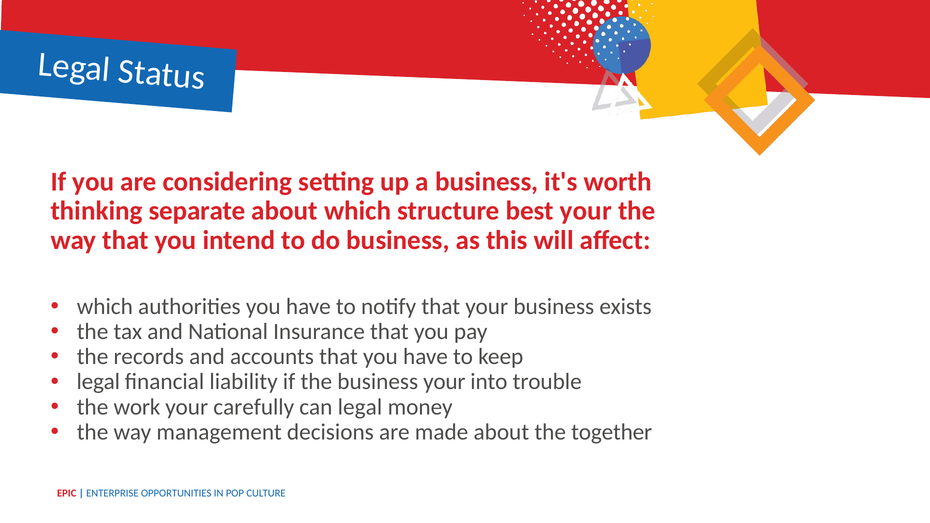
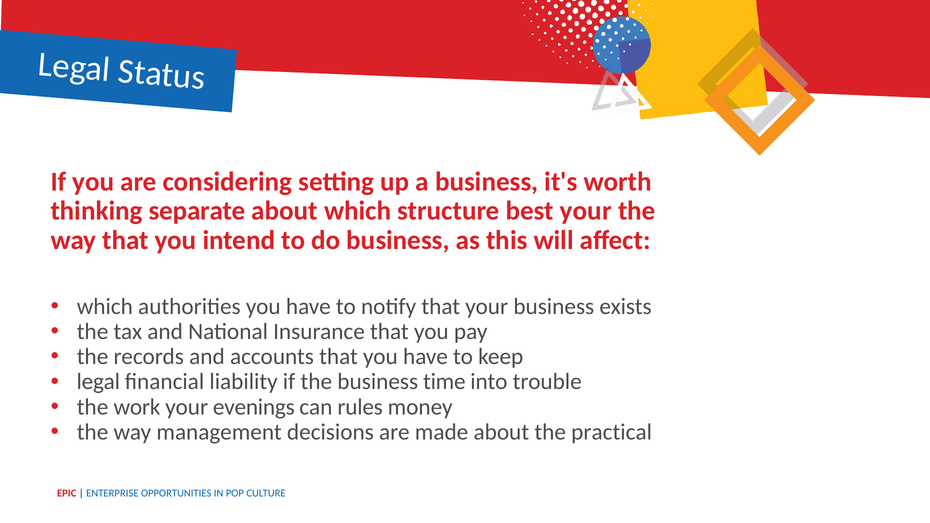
business your: your -> time
carefully: carefully -> evenings
can legal: legal -> rules
together: together -> practical
